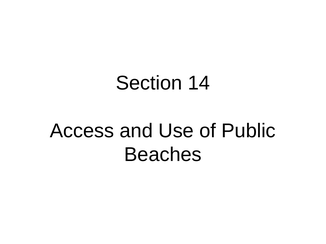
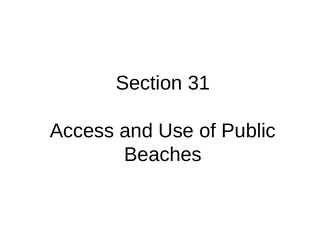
14: 14 -> 31
